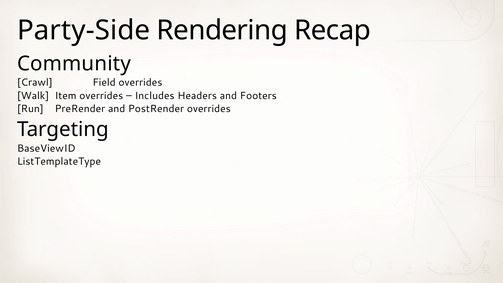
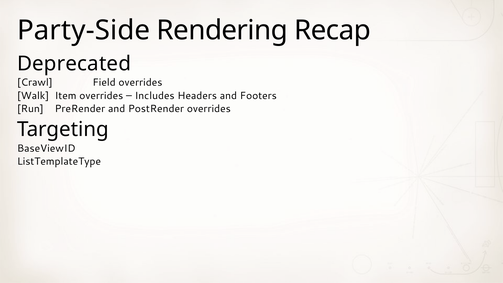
Community: Community -> Deprecated
